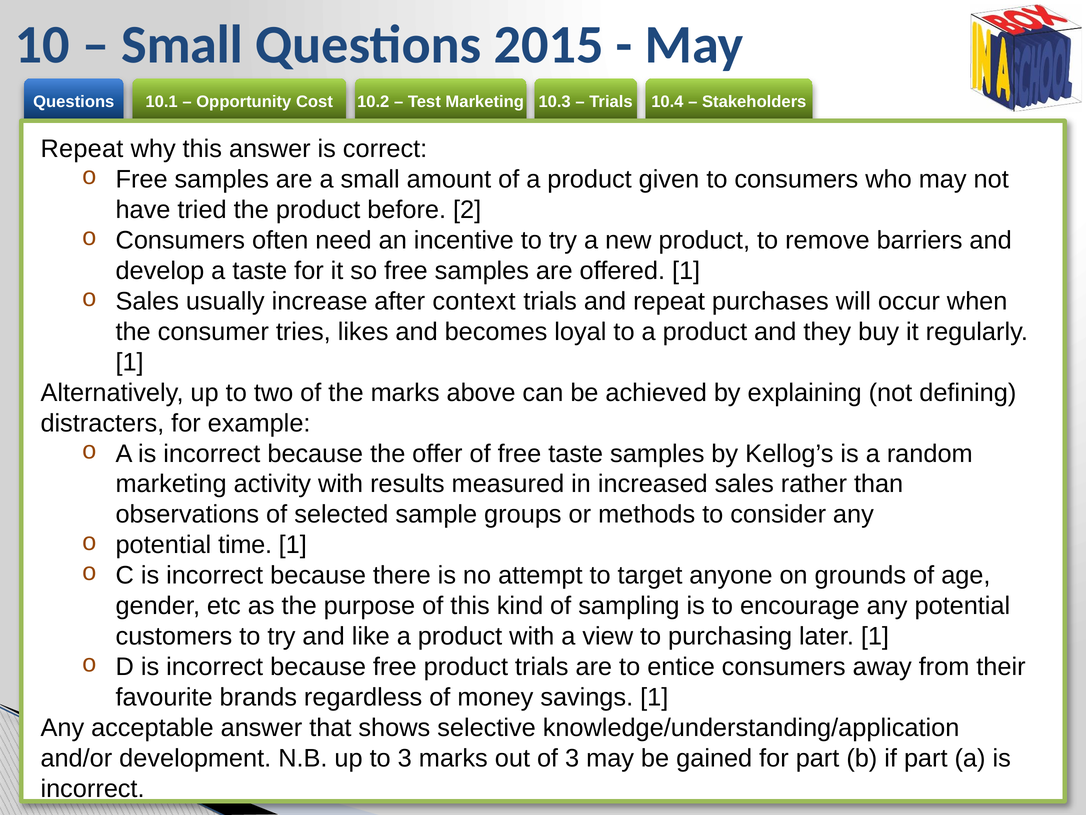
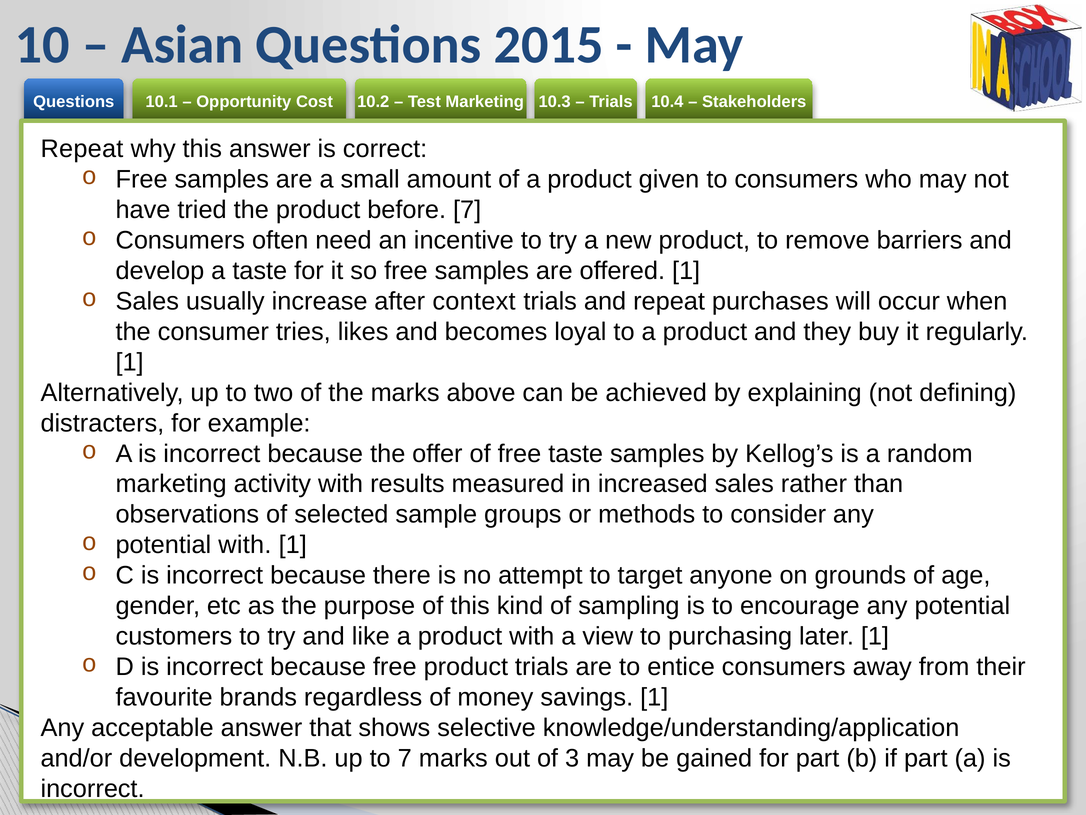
Small at (182, 45): Small -> Asian
before 2: 2 -> 7
potential time: time -> with
to 3: 3 -> 7
